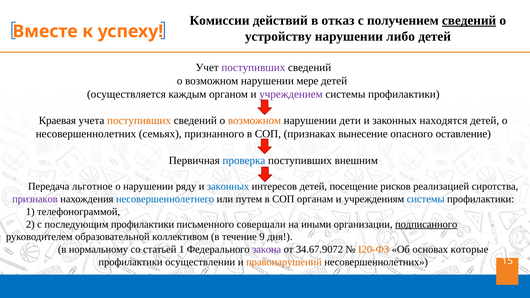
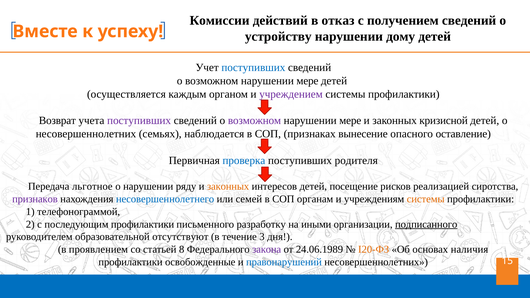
сведений at (469, 20) underline: present -> none
либо: либо -> дому
поступивших at (253, 68) colour: purple -> blue
Краевая: Краевая -> Возврат
поступивших at (139, 121) colour: orange -> purple
возможном at (254, 121) colour: orange -> purple
дети at (350, 121): дети -> мере
находятся: находятся -> кризисной
признанного: признанного -> наблюдается
внешним: внешним -> родителя
законных at (228, 187) colour: blue -> orange
путем: путем -> семей
системы at (426, 199) colour: blue -> orange
совершали: совершали -> разработку
коллективом: коллективом -> отсутствуют
9: 9 -> 3
нормальному: нормальному -> проявлением
статьей 1: 1 -> 8
34.67.9072: 34.67.9072 -> 24.06.1989
которые: которые -> наличия
осуществлении: осуществлении -> освобожденные
правонарушений colour: orange -> blue
